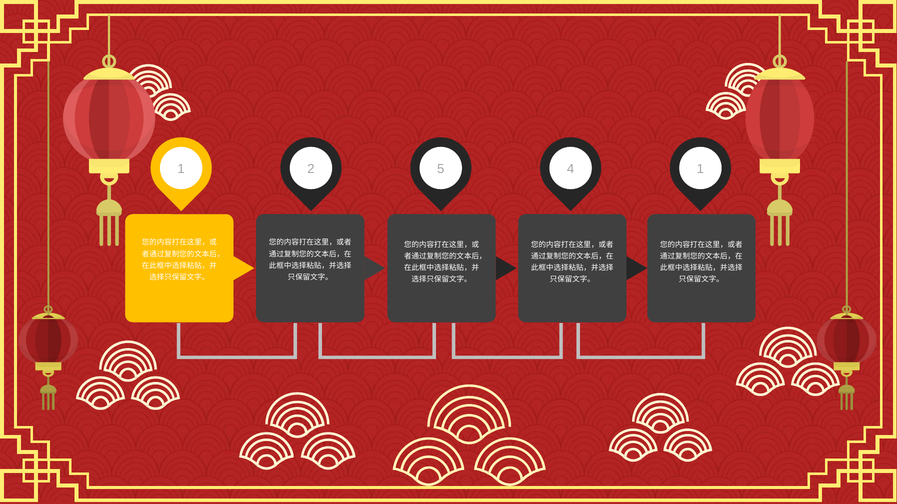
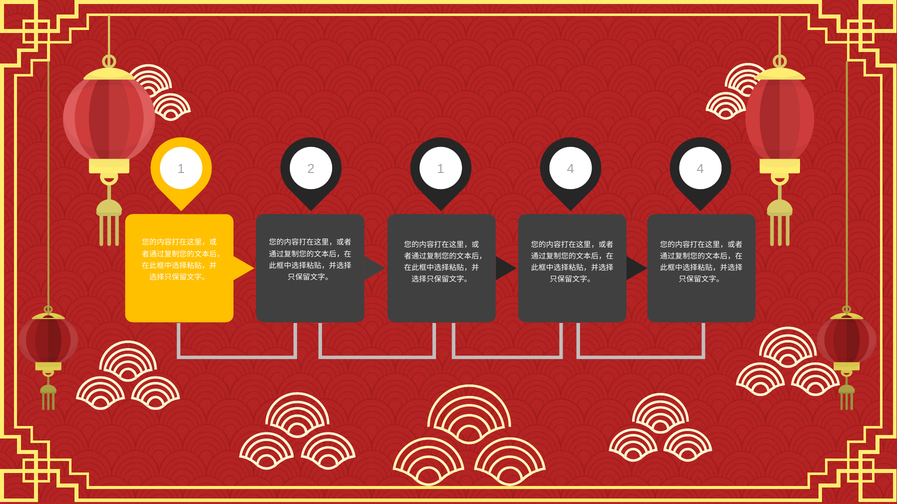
2 5: 5 -> 1
4 1: 1 -> 4
